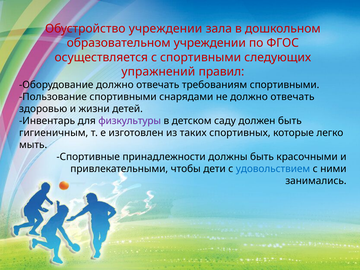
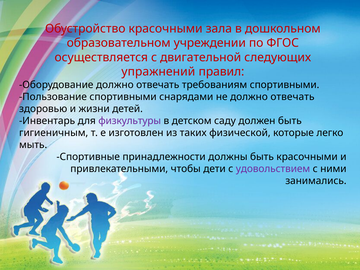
Обустройство учреждении: учреждении -> красочными
с спортивными: спортивными -> двигательной
спортивных: спортивных -> физической
удовольствием colour: blue -> purple
